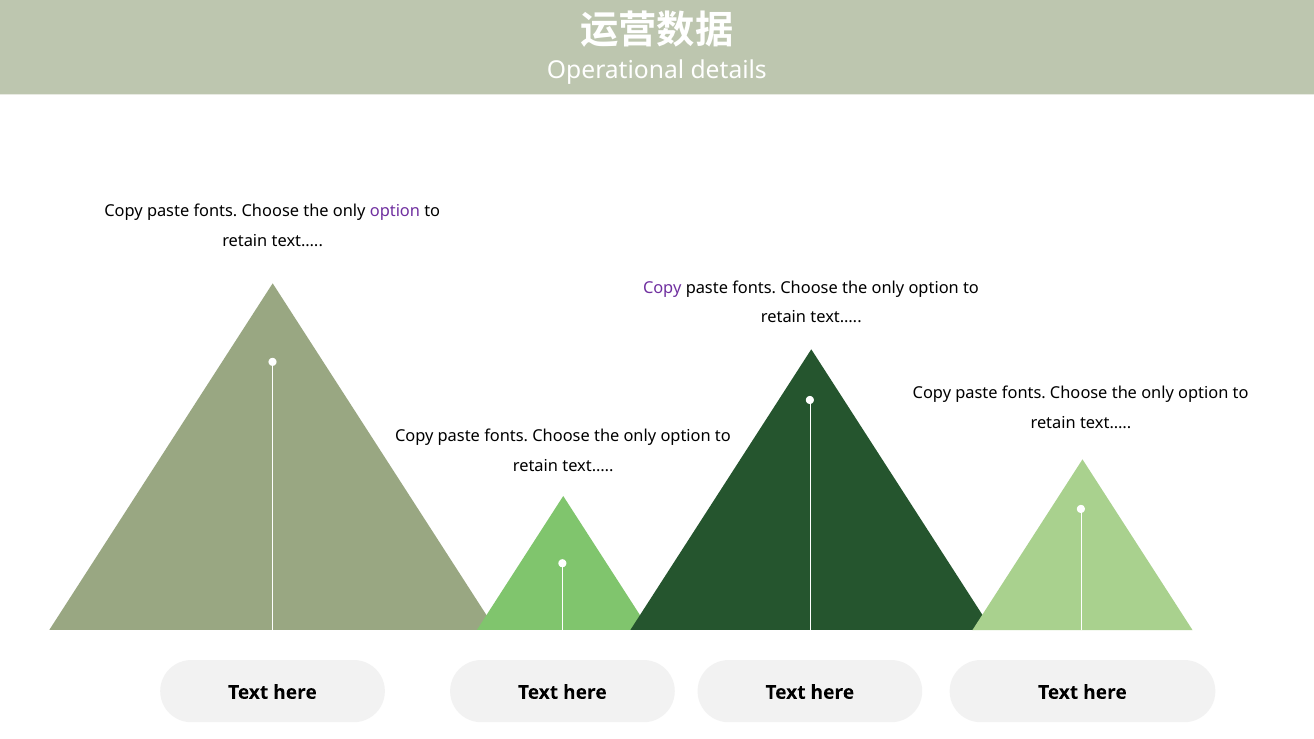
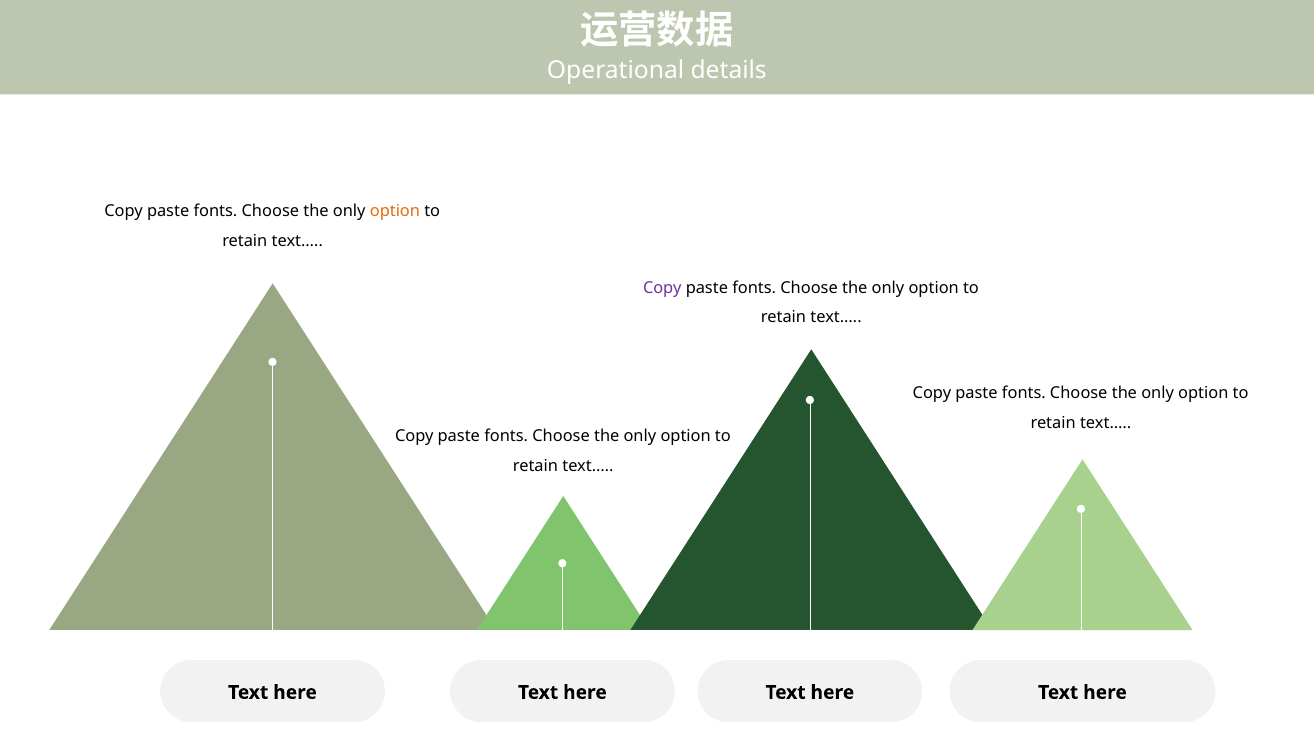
option at (395, 211) colour: purple -> orange
